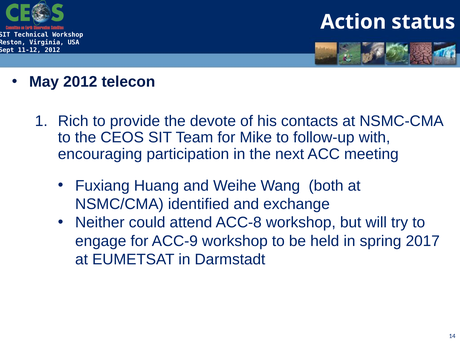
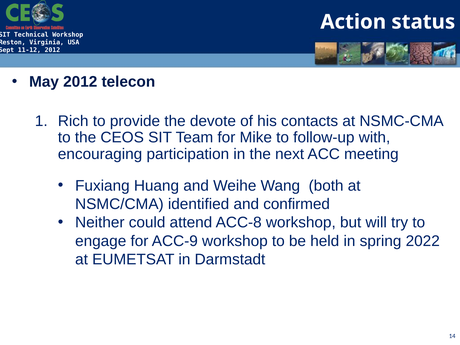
exchange: exchange -> confirmed
2017: 2017 -> 2022
